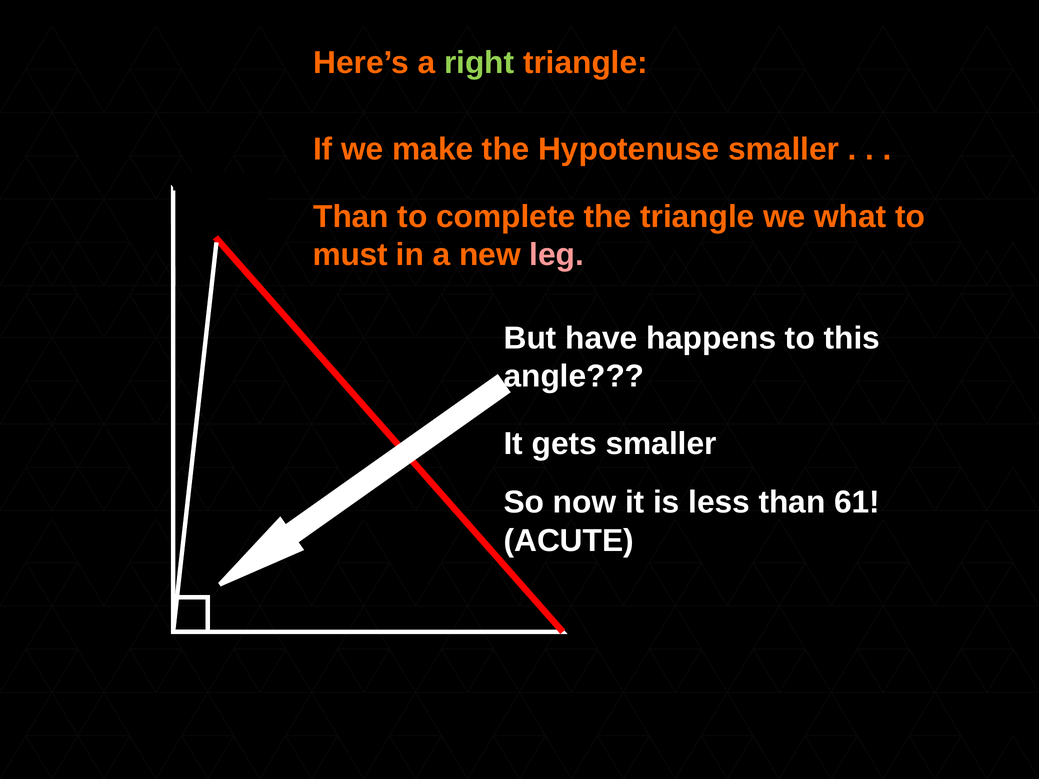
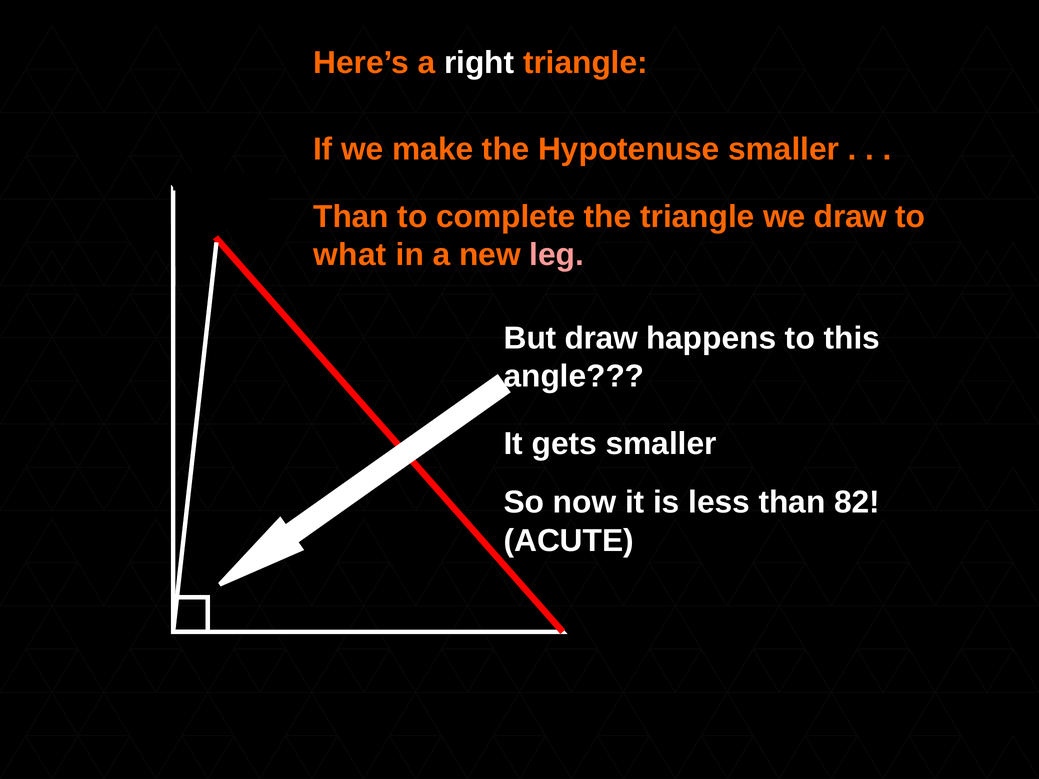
right colour: light green -> white
we what: what -> draw
must: must -> what
But have: have -> draw
61: 61 -> 82
